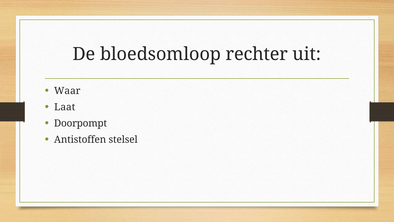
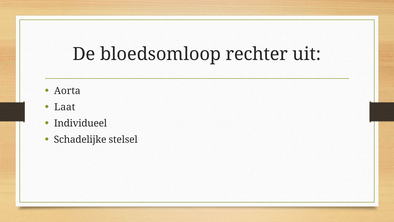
Waar: Waar -> Aorta
Doorpompt: Doorpompt -> Individueel
Antistoffen: Antistoffen -> Schadelijke
